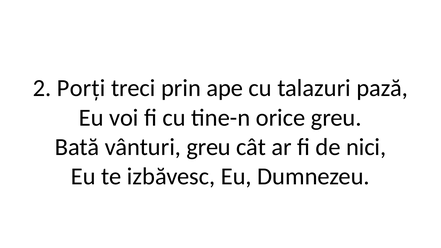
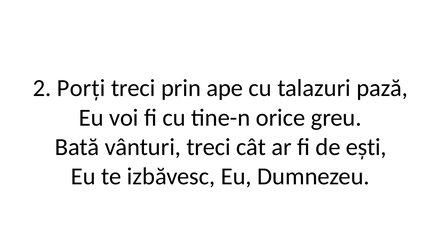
vânturi greu: greu -> treci
nici: nici -> ești
